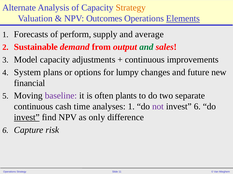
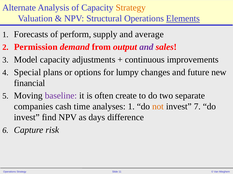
Outcomes: Outcomes -> Structural
Sustainable: Sustainable -> Permission
and at (146, 47) colour: green -> purple
System: System -> Special
plants: plants -> create
continuous at (34, 107): continuous -> companies
not colour: purple -> orange
invest 6: 6 -> 7
invest at (27, 118) underline: present -> none
only: only -> days
